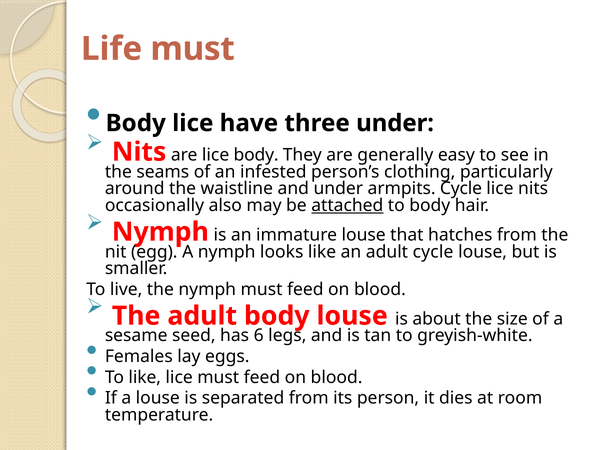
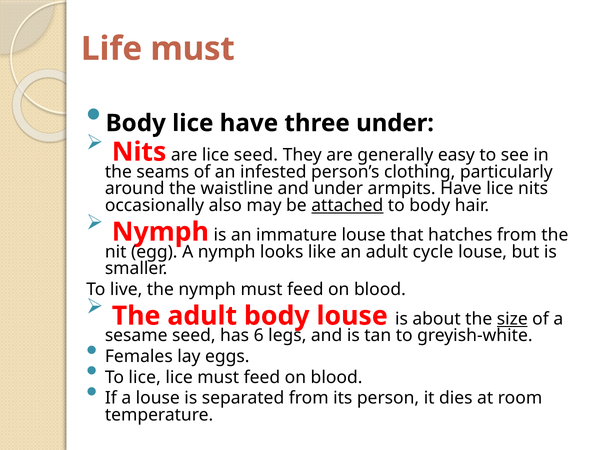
lice body: body -> seed
armpits Cycle: Cycle -> Have
size underline: none -> present
To like: like -> lice
